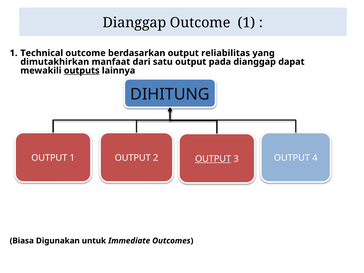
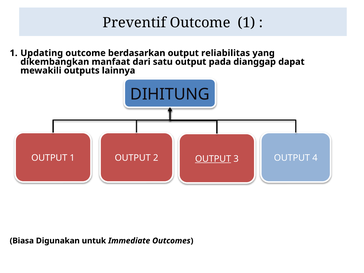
Dianggap at (134, 23): Dianggap -> Preventif
Technical: Technical -> Updating
dimutakhirkan: dimutakhirkan -> dikembangkan
outputs underline: present -> none
